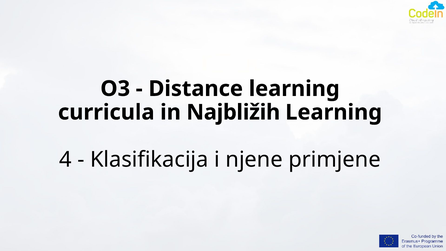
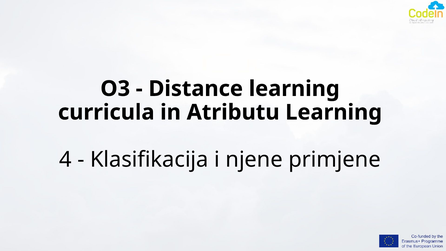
Najbližih: Najbližih -> Atributu
